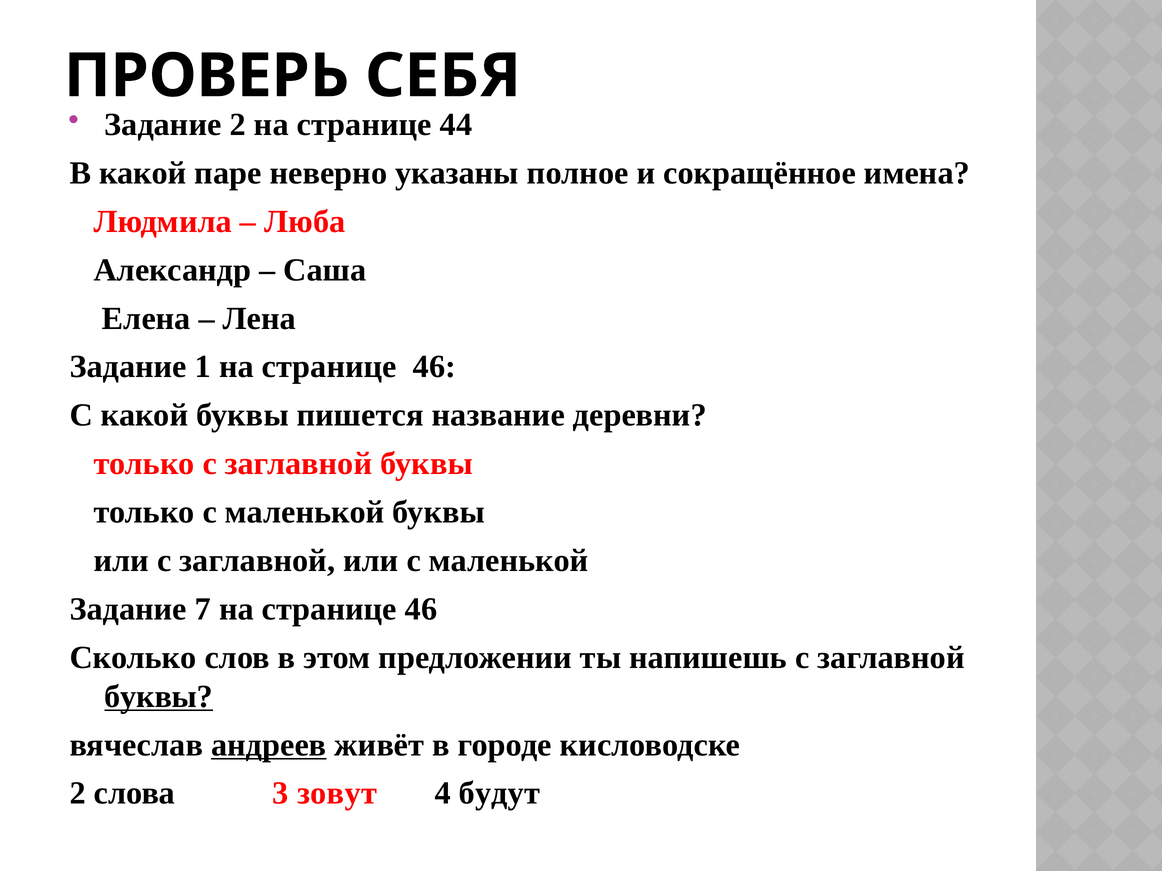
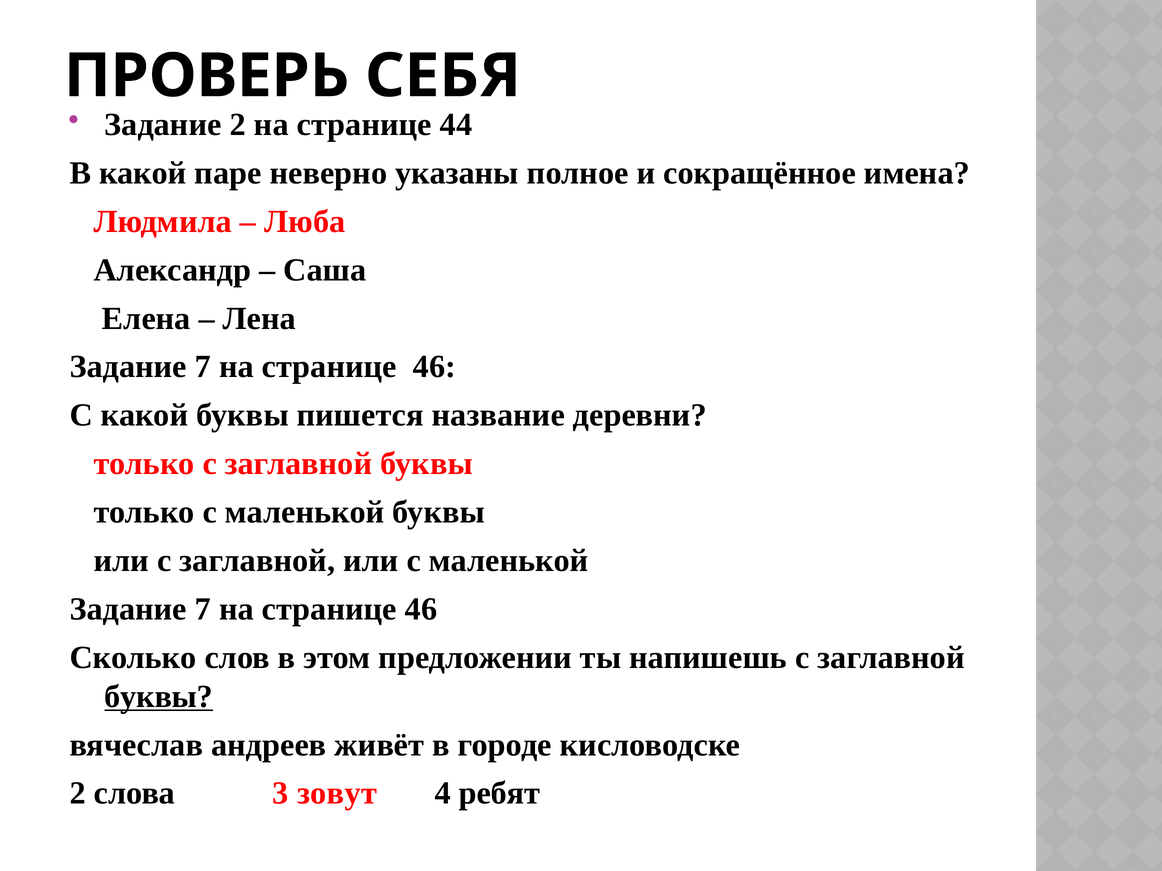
1 at (203, 367): 1 -> 7
андреев underline: present -> none
будут: будут -> ребят
